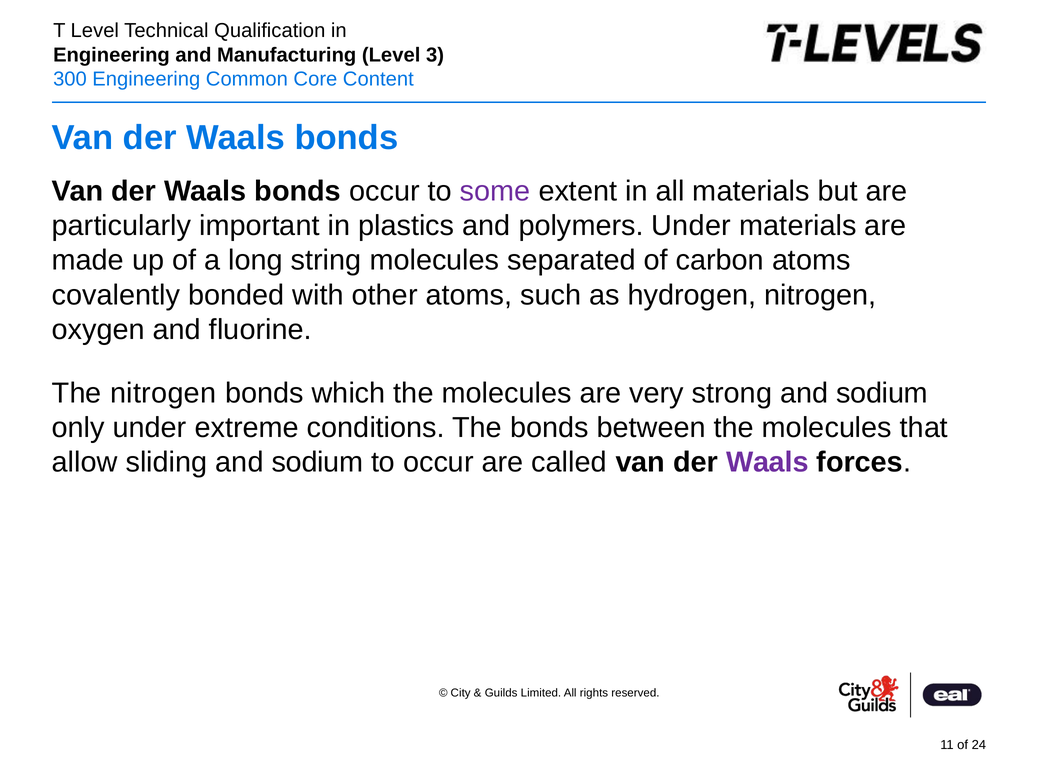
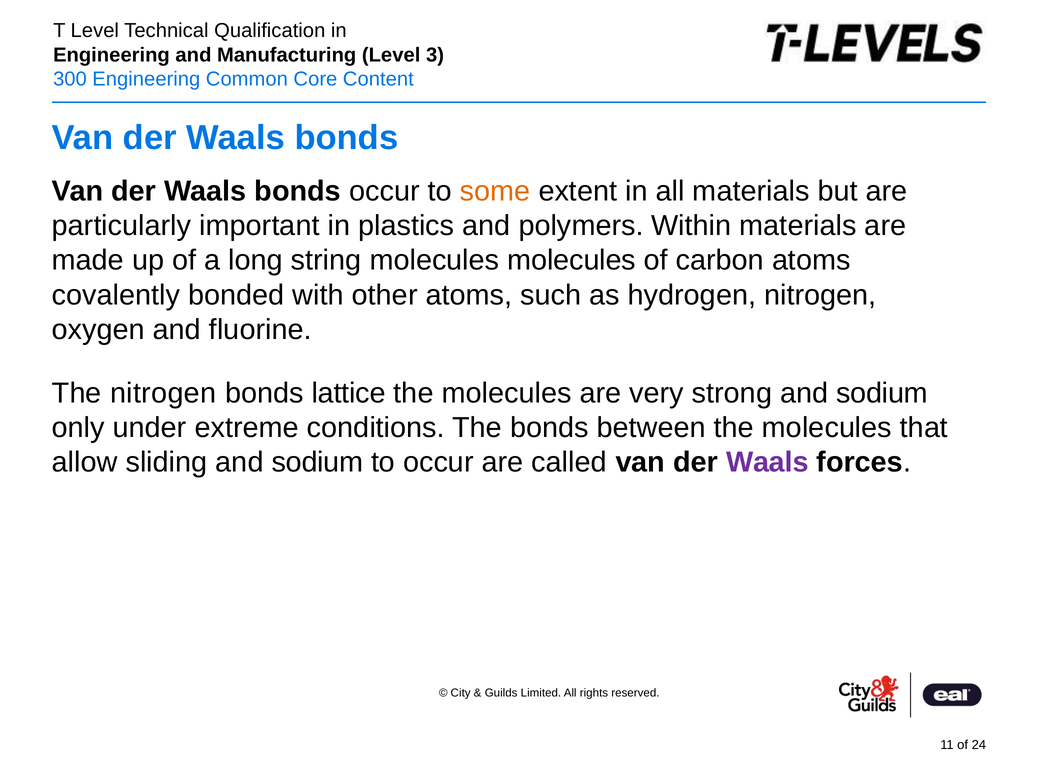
some colour: purple -> orange
polymers Under: Under -> Within
molecules separated: separated -> molecules
which: which -> lattice
